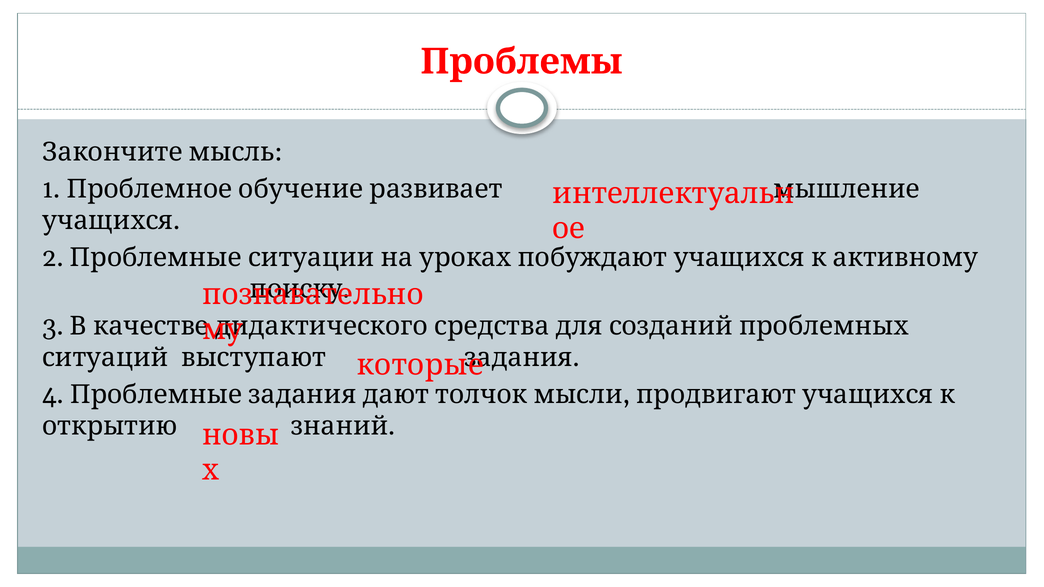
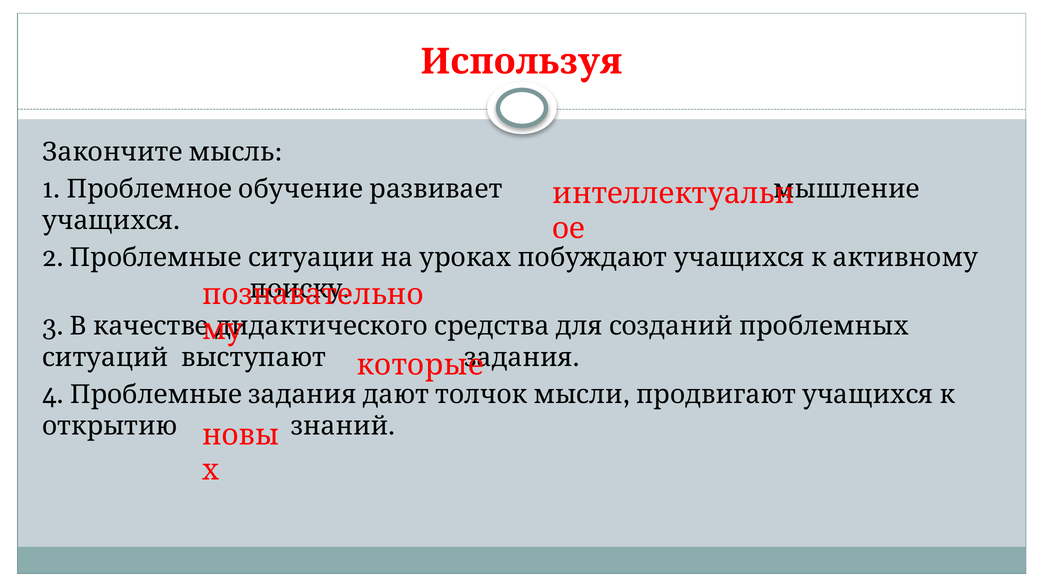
Проблемы: Проблемы -> Используя
